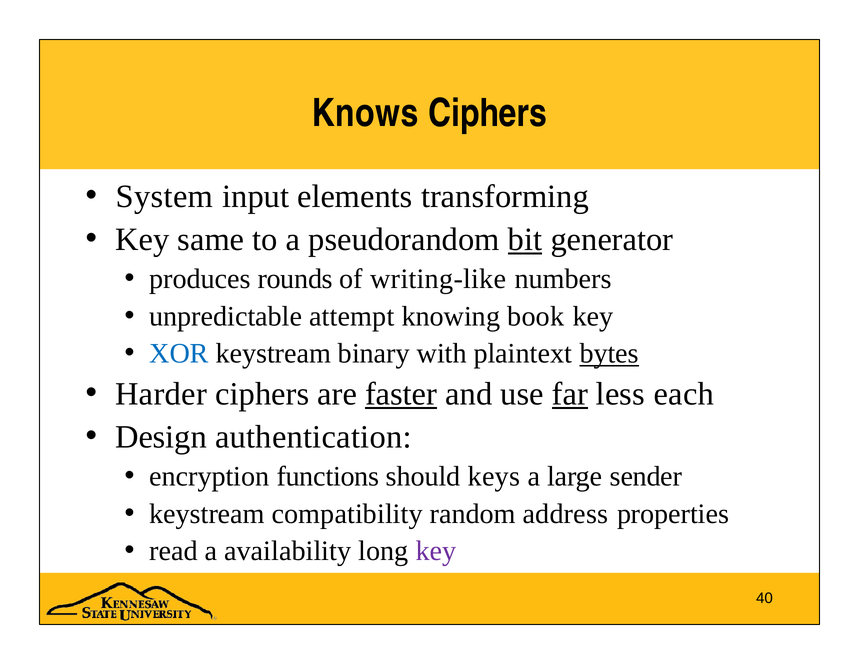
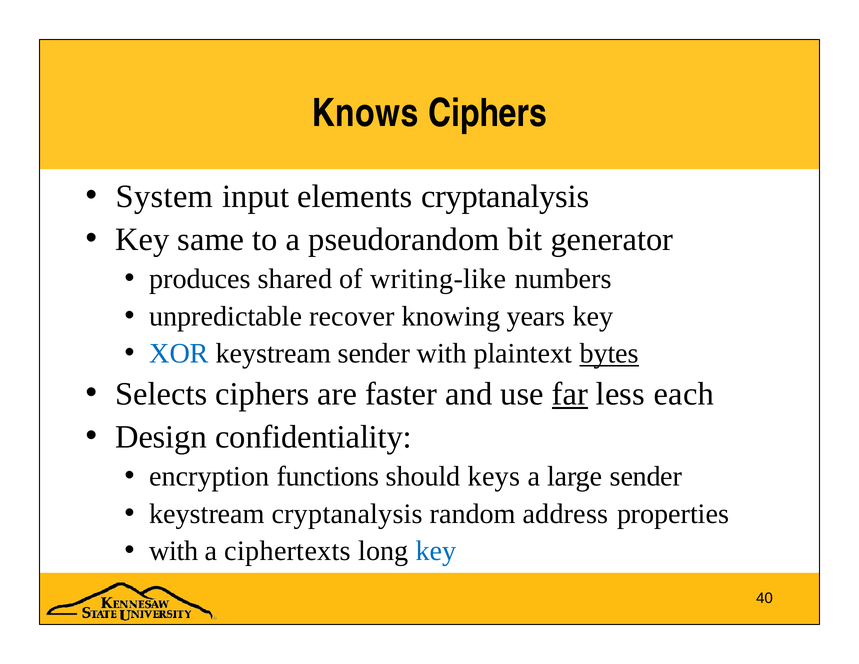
elements transforming: transforming -> cryptanalysis
bit underline: present -> none
rounds: rounds -> shared
attempt: attempt -> recover
book: book -> years
keystream binary: binary -> sender
Harder: Harder -> Selects
faster underline: present -> none
authentication: authentication -> confidentiality
keystream compatibility: compatibility -> cryptanalysis
read at (174, 551): read -> with
availability: availability -> ciphertexts
key at (436, 551) colour: purple -> blue
